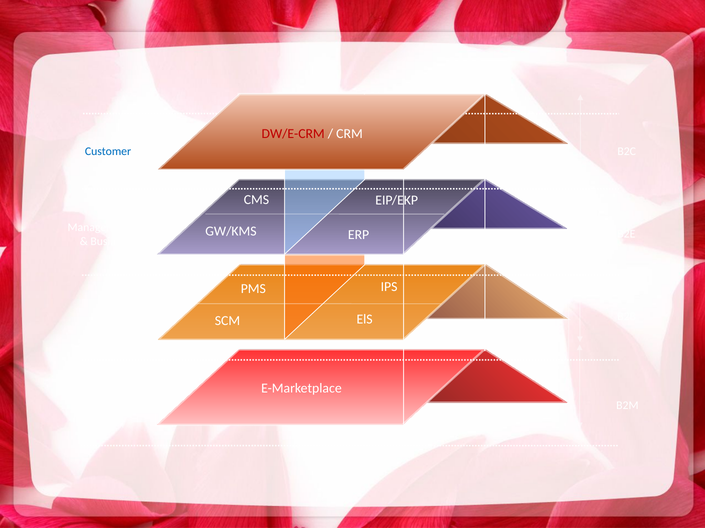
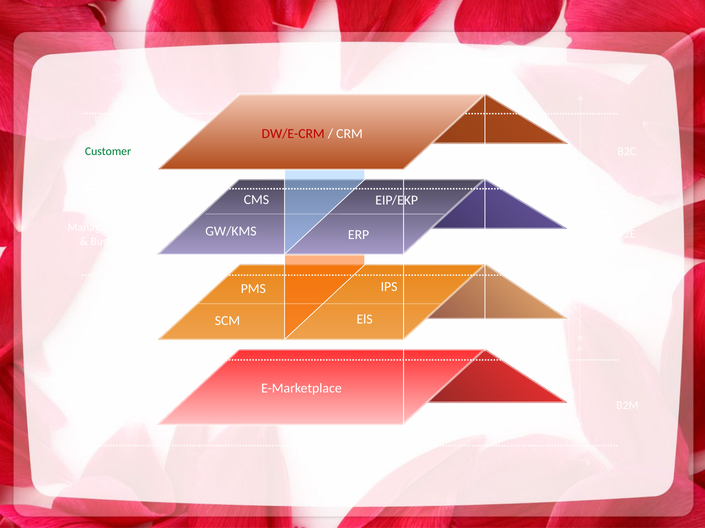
Customer colour: blue -> green
